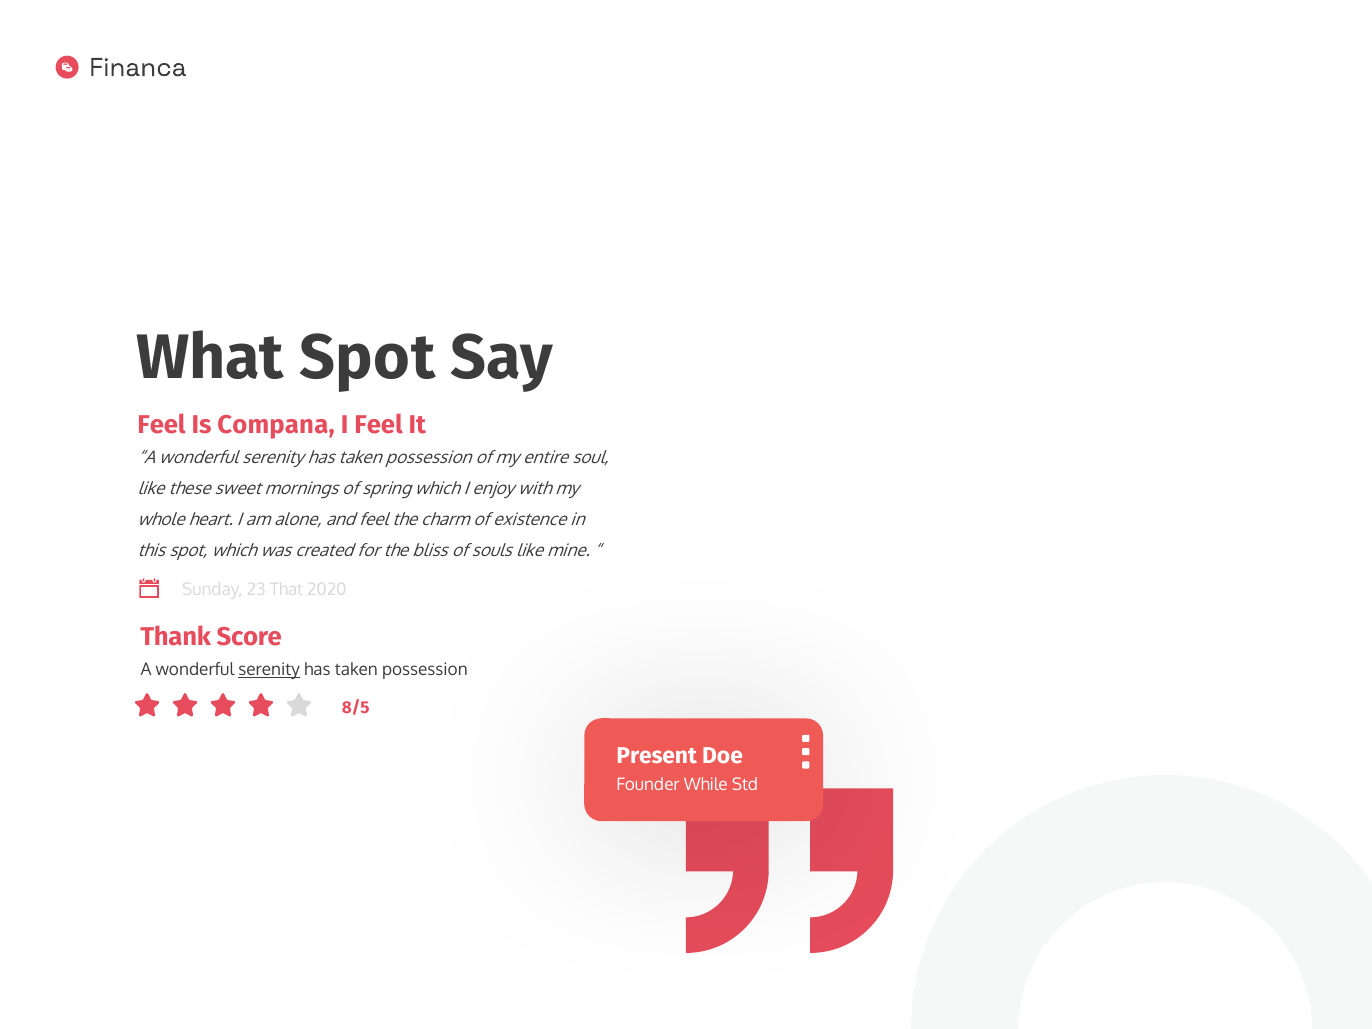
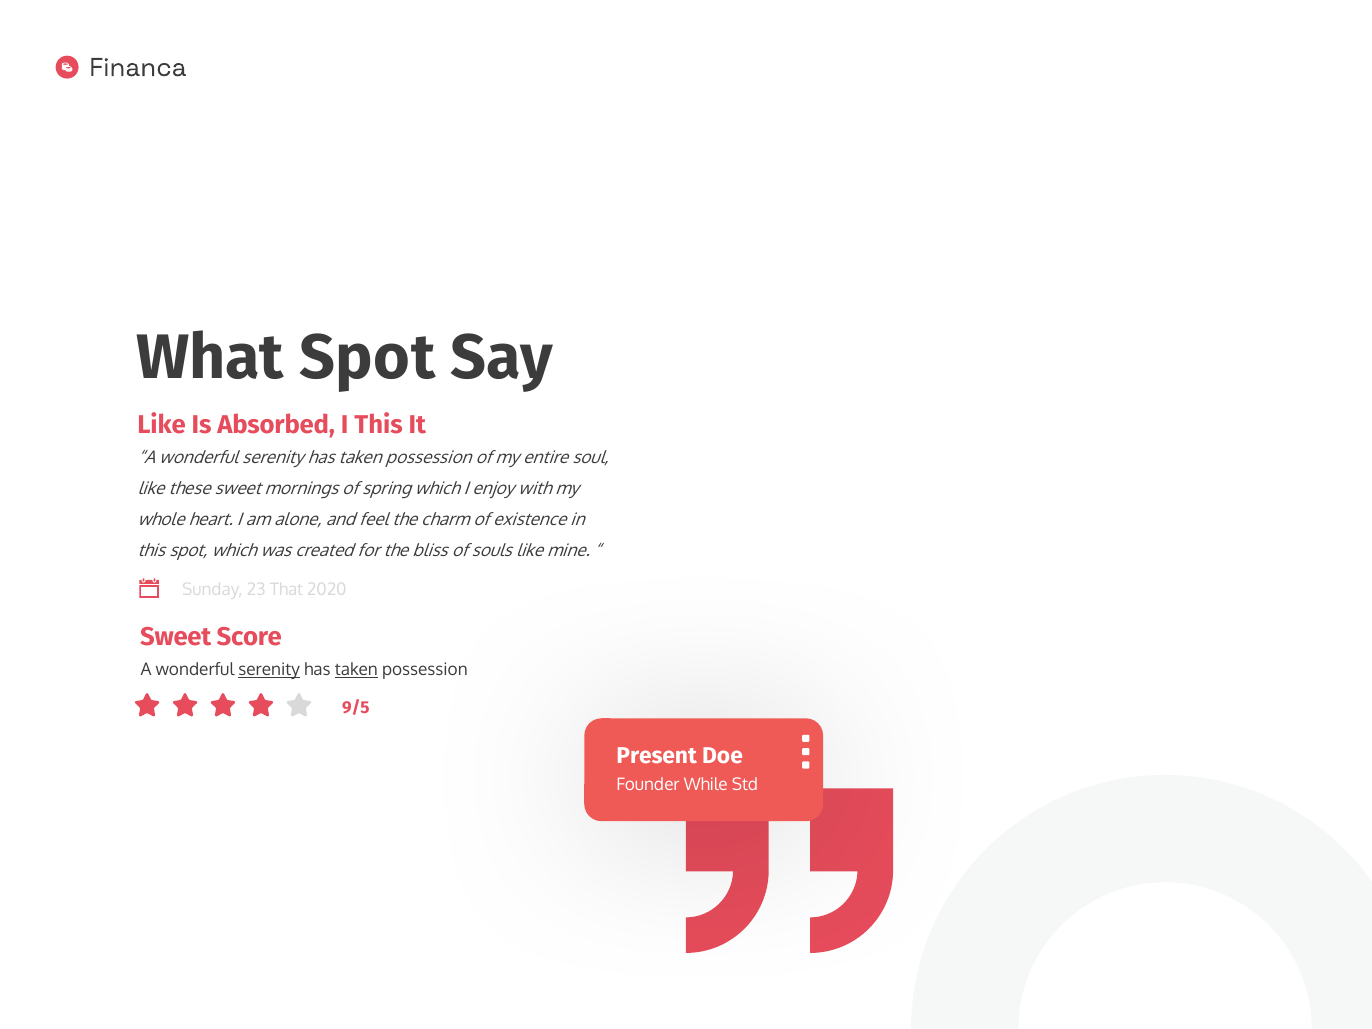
Feel at (162, 425): Feel -> Like
Compana: Compana -> Absorbed
I Feel: Feel -> This
Thank at (176, 637): Thank -> Sweet
taken at (356, 670) underline: none -> present
8/5: 8/5 -> 9/5
